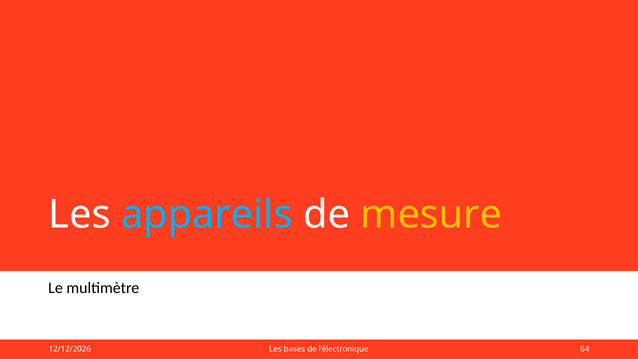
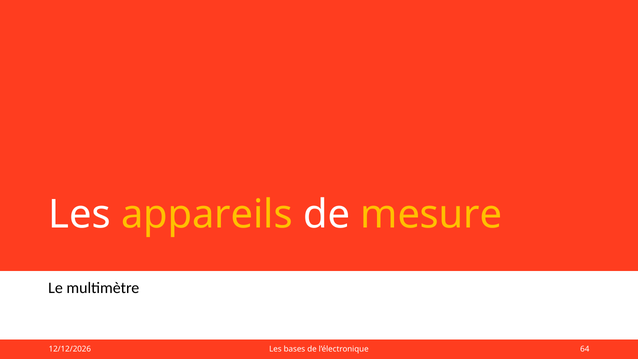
appareils colour: light blue -> yellow
